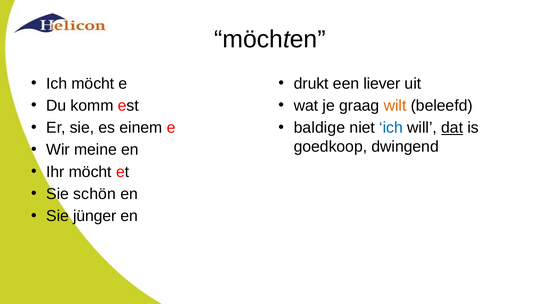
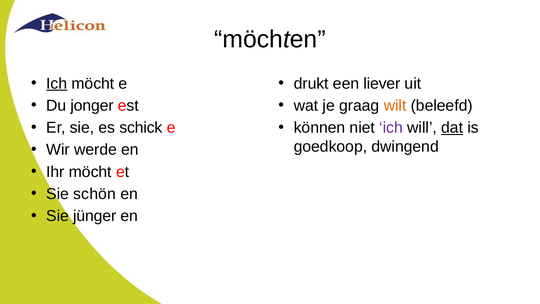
Ich at (57, 83) underline: none -> present
komm: komm -> jonger
einem: einem -> schick
baldige: baldige -> können
ich at (391, 128) colour: blue -> purple
meine: meine -> werde
